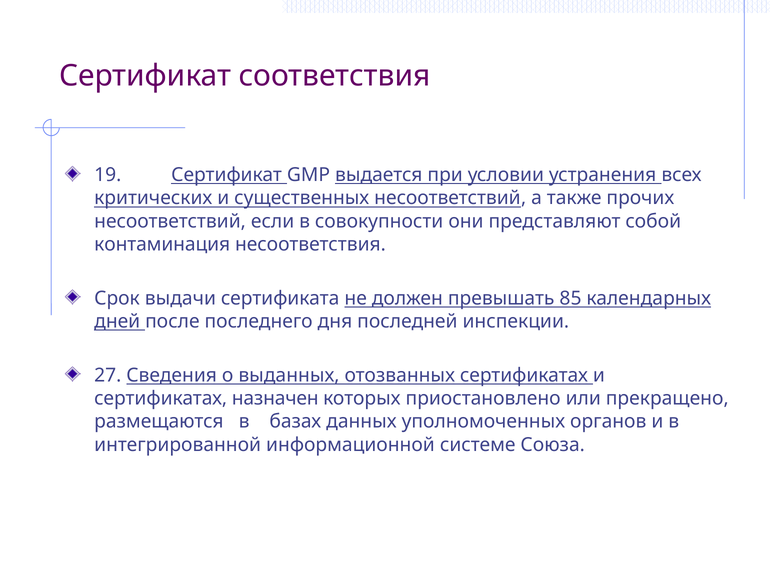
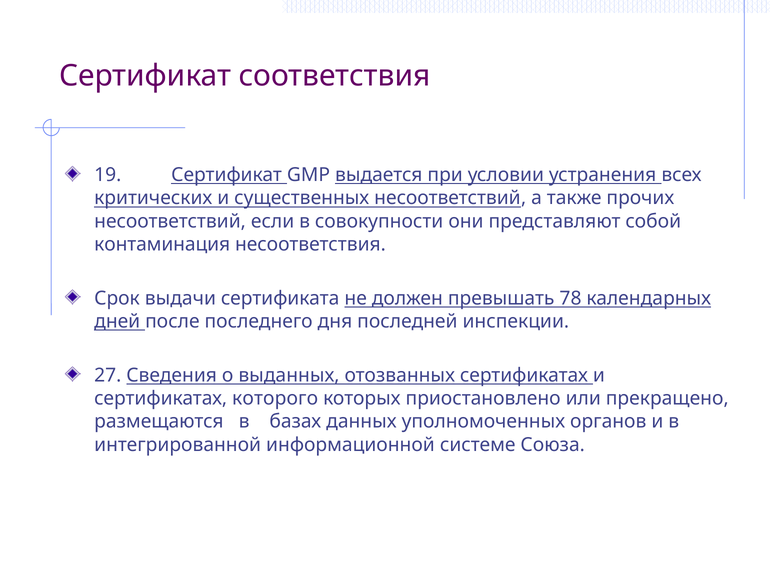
85: 85 -> 78
назначен: назначен -> которого
